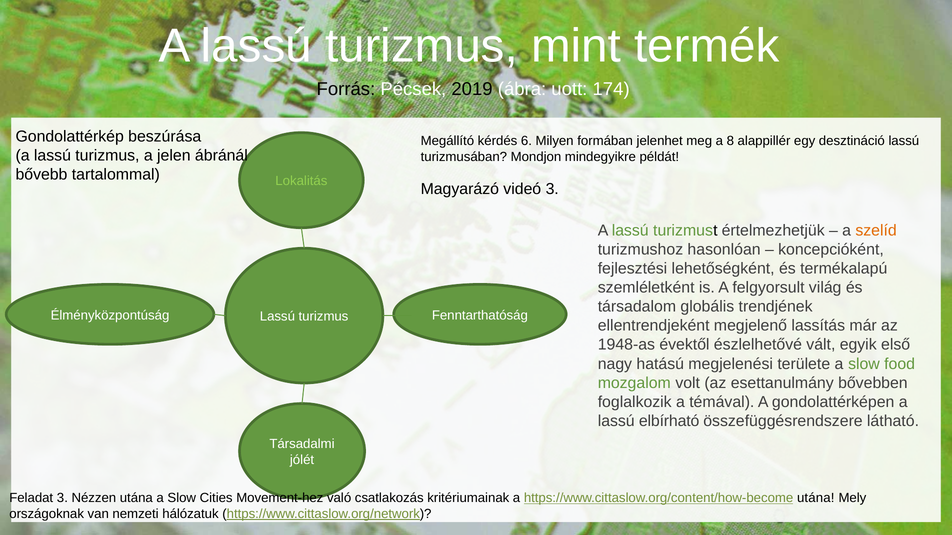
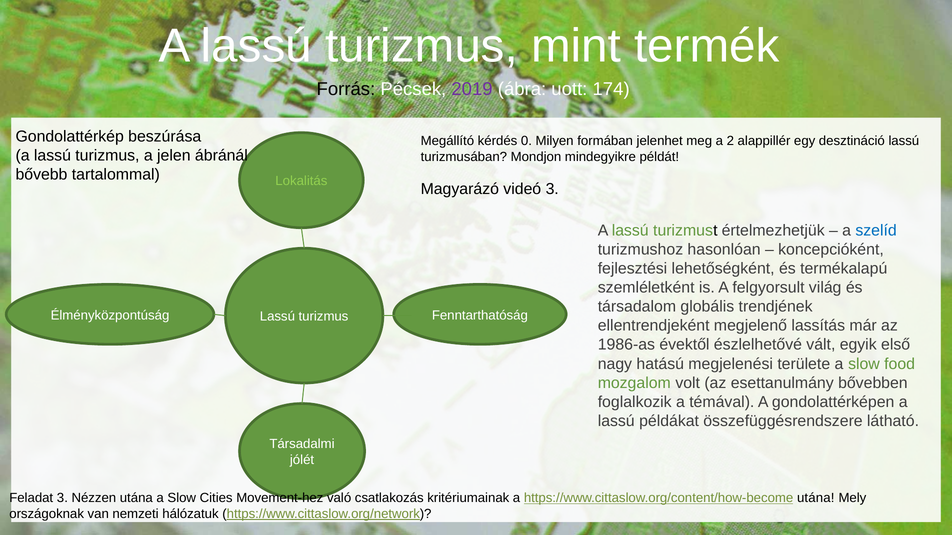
2019 colour: black -> purple
6: 6 -> 0
8: 8 -> 2
szelíd colour: orange -> blue
1948-as: 1948-as -> 1986-as
elbírható: elbírható -> példákat
